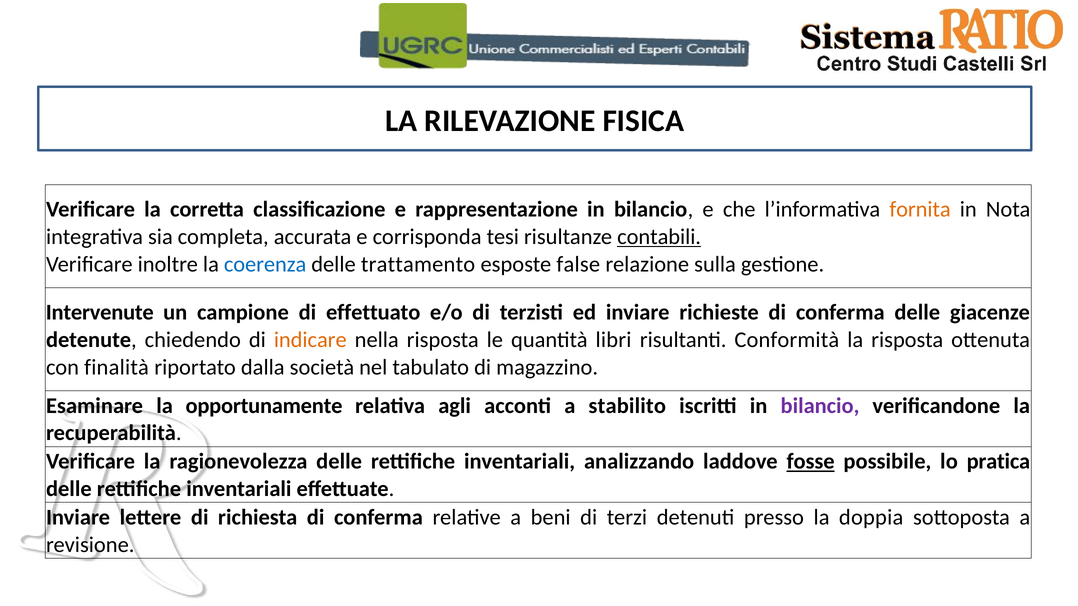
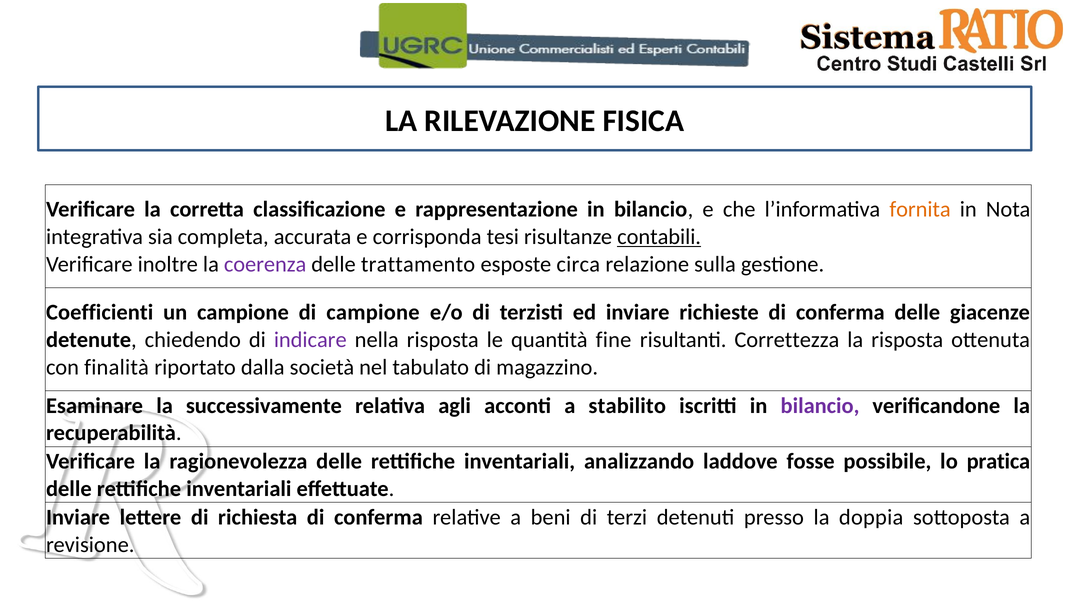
coerenza colour: blue -> purple
false: false -> circa
Intervenute: Intervenute -> Coefficienti
di effettuato: effettuato -> campione
indicare colour: orange -> purple
libri: libri -> fine
Conformità: Conformità -> Correttezza
opportunamente: opportunamente -> successivamente
fosse underline: present -> none
